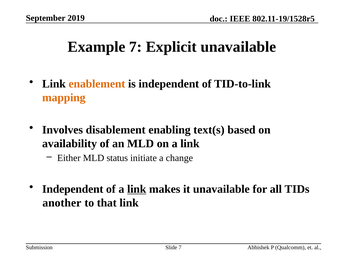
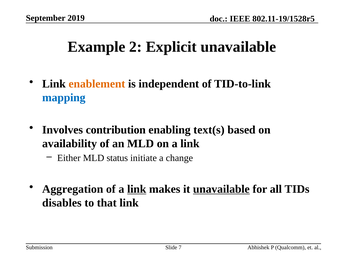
Example 7: 7 -> 2
mapping colour: orange -> blue
disablement: disablement -> contribution
Independent at (73, 189): Independent -> Aggregation
unavailable at (221, 189) underline: none -> present
another: another -> disables
